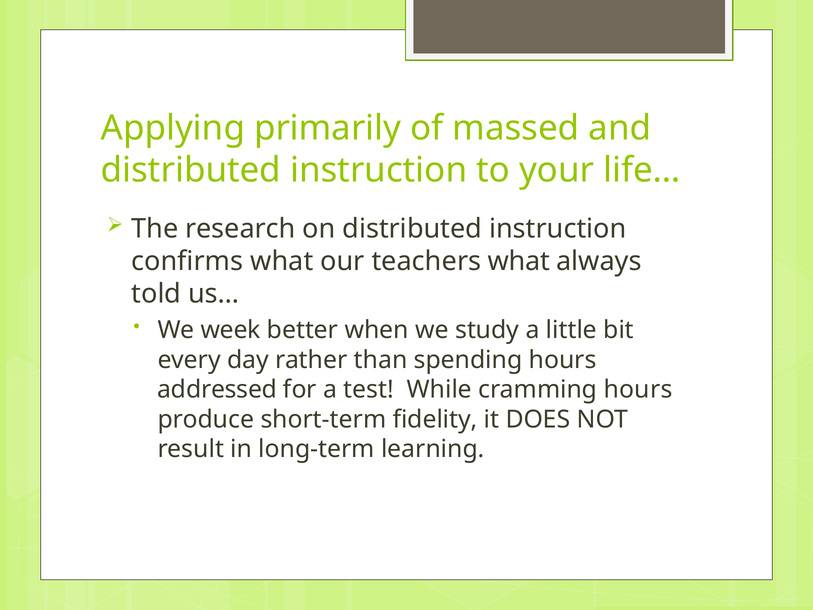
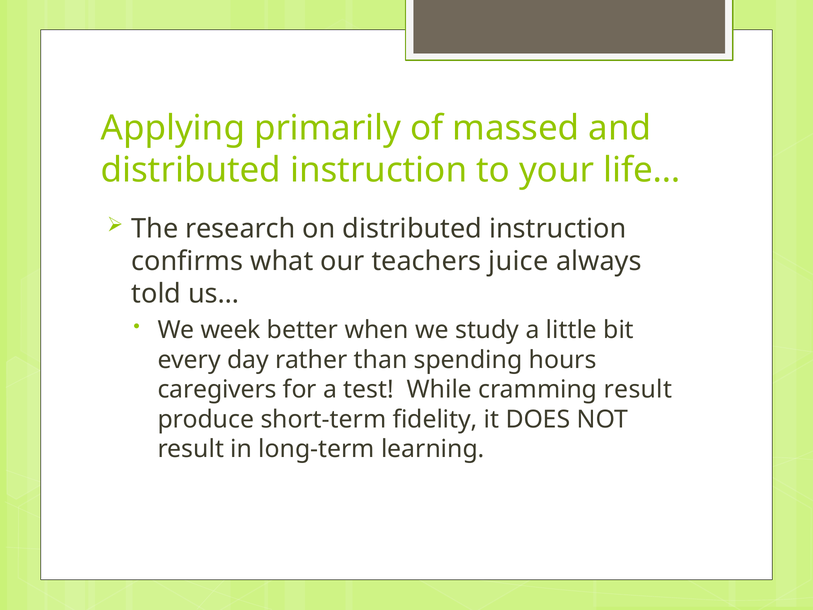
teachers what: what -> juice
addressed: addressed -> caregivers
cramming hours: hours -> result
